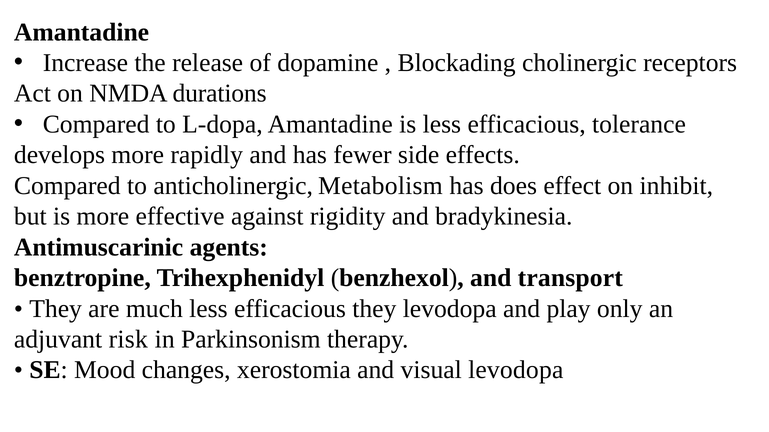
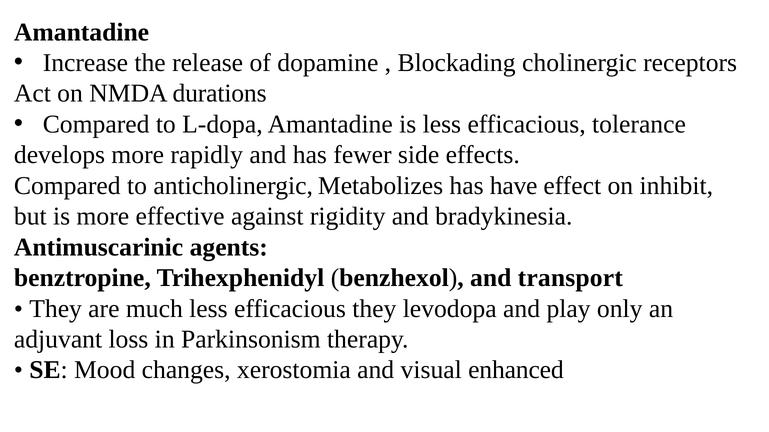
Metabolism: Metabolism -> Metabolizes
does: does -> have
risk: risk -> loss
visual levodopa: levodopa -> enhanced
